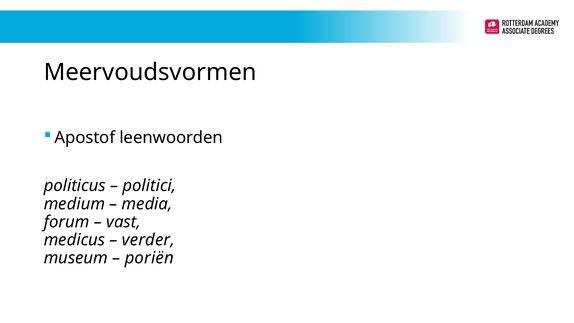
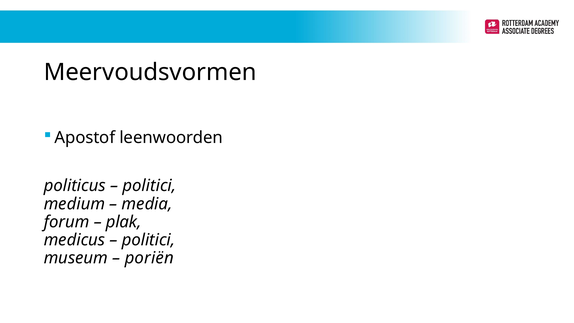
vast: vast -> plak
verder at (148, 240): verder -> politici
